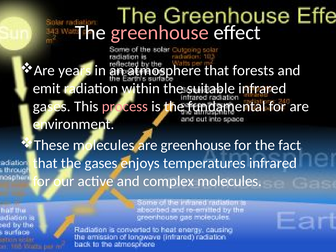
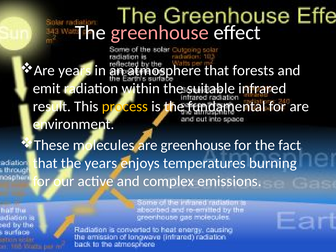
gases at (52, 106): gases -> result
process colour: pink -> yellow
the gases: gases -> years
temperatures infrared: infrared -> burning
complex molecules: molecules -> emissions
